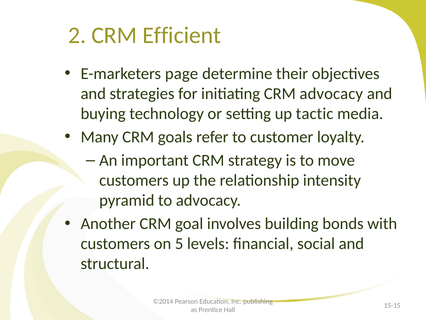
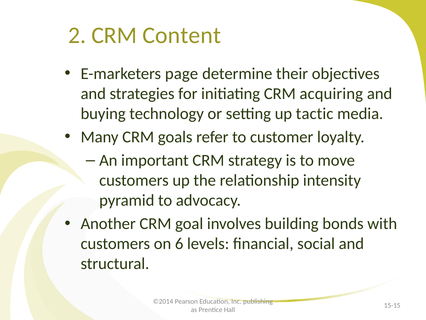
Efficient: Efficient -> Content
CRM advocacy: advocacy -> acquiring
5: 5 -> 6
